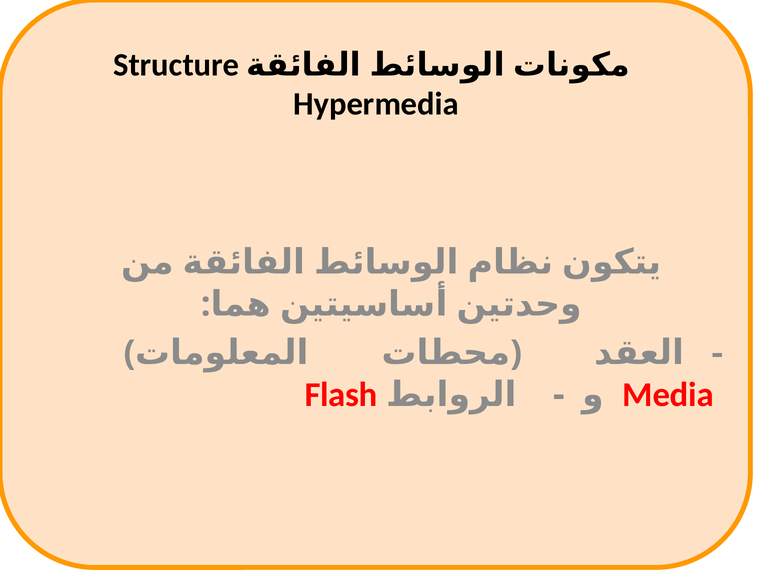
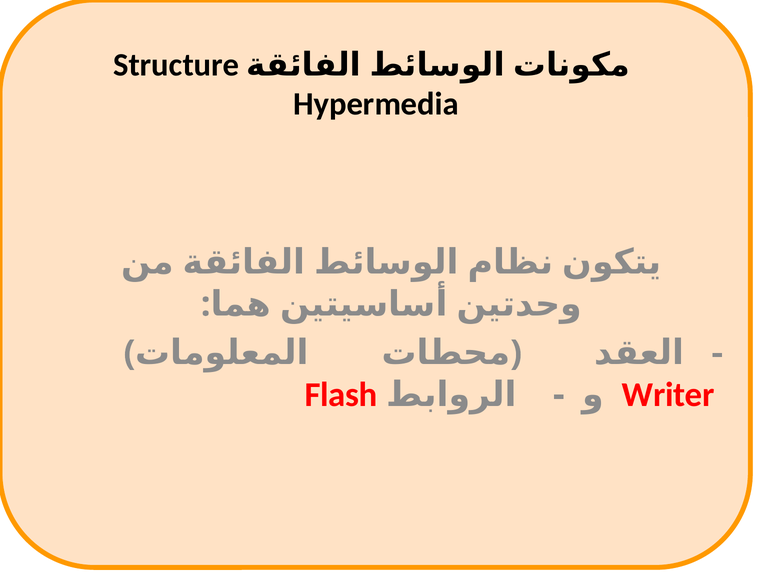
Media: Media -> Writer
